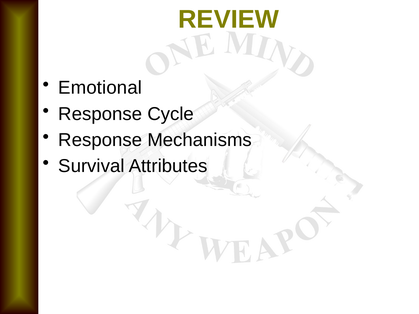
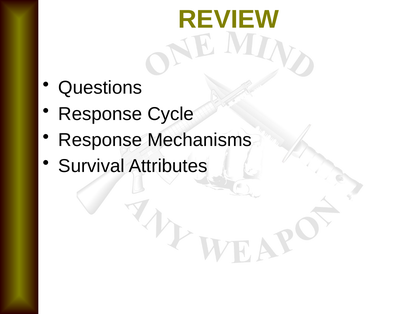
Emotional: Emotional -> Questions
